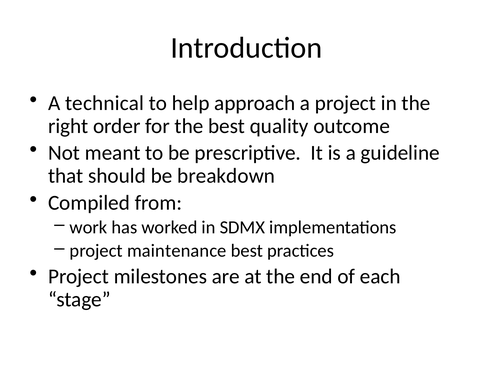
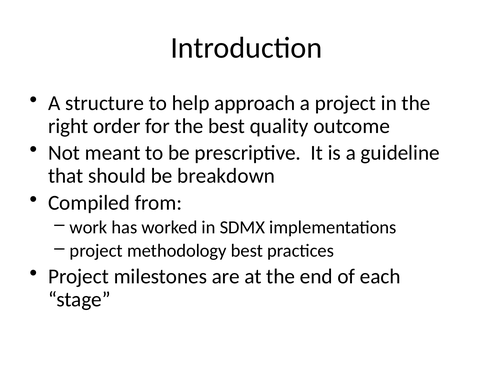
technical: technical -> structure
maintenance: maintenance -> methodology
